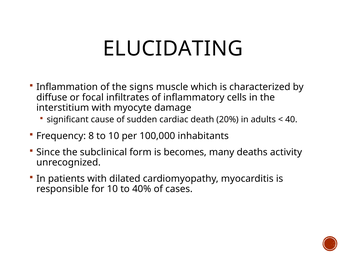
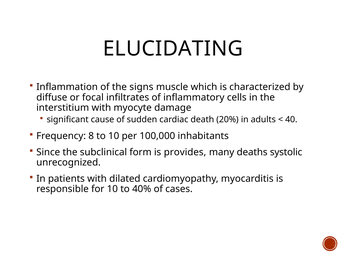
becomes: becomes -> provides
activity: activity -> systolic
